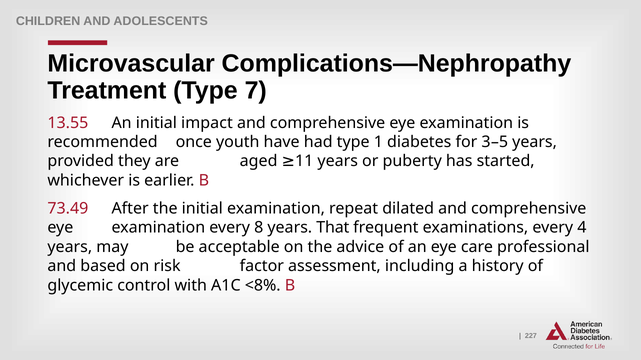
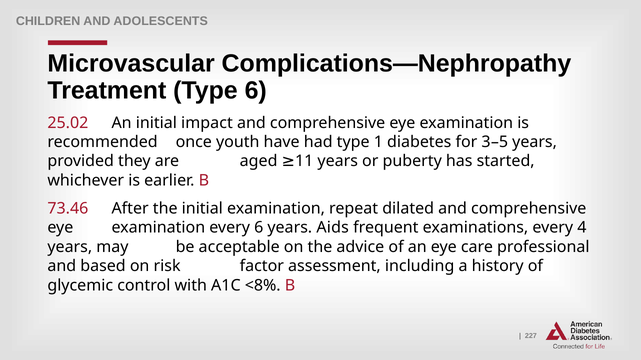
Type 7: 7 -> 6
13.55: 13.55 -> 25.02
73.49: 73.49 -> 73.46
every 8: 8 -> 6
That: That -> Aids
